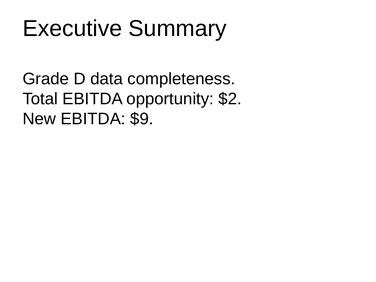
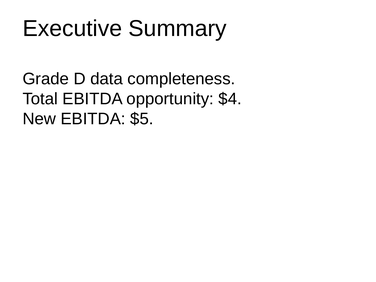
$2: $2 -> $4
$9: $9 -> $5
